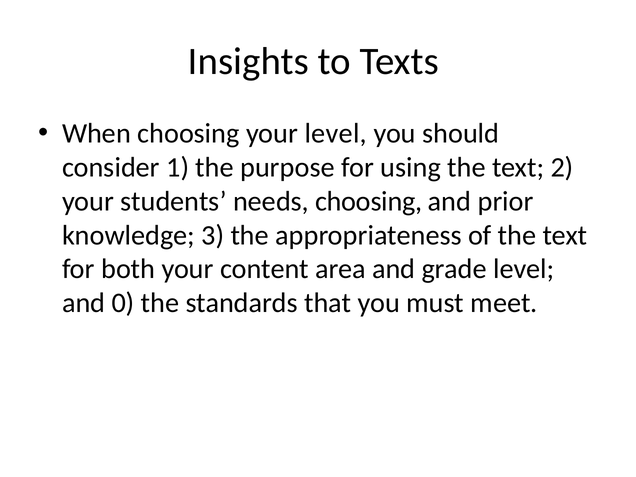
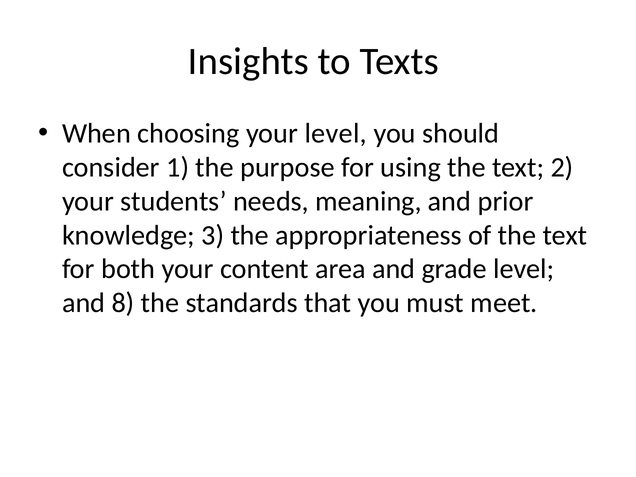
needs choosing: choosing -> meaning
0: 0 -> 8
